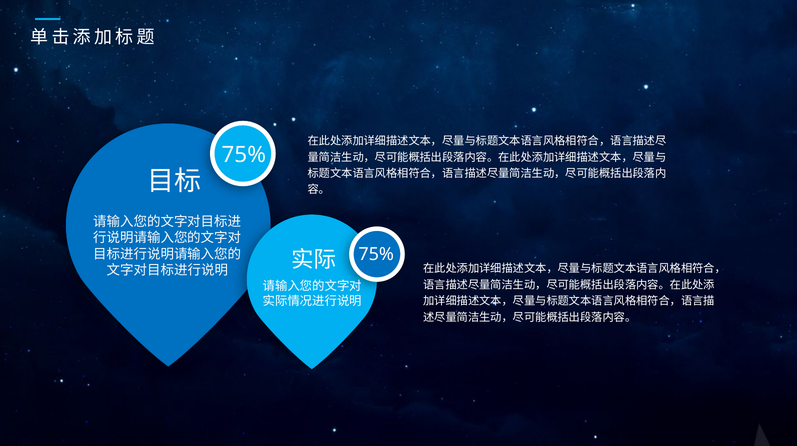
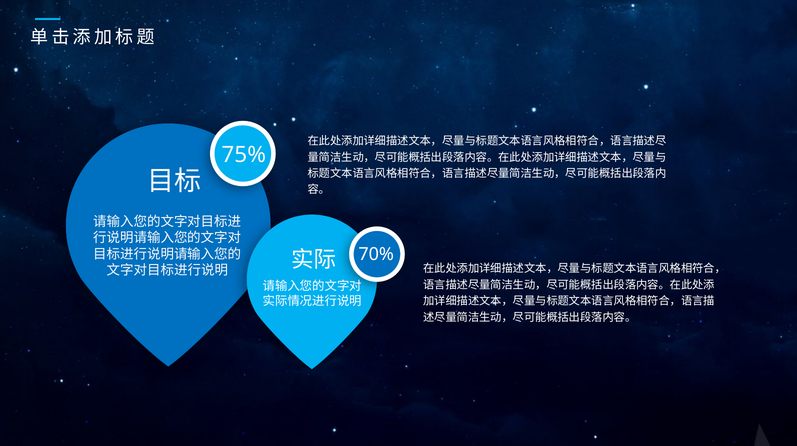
75% at (376, 254): 75% -> 70%
